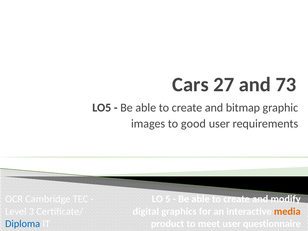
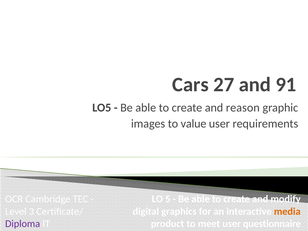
73: 73 -> 91
bitmap: bitmap -> reason
good: good -> value
Diploma colour: blue -> purple
